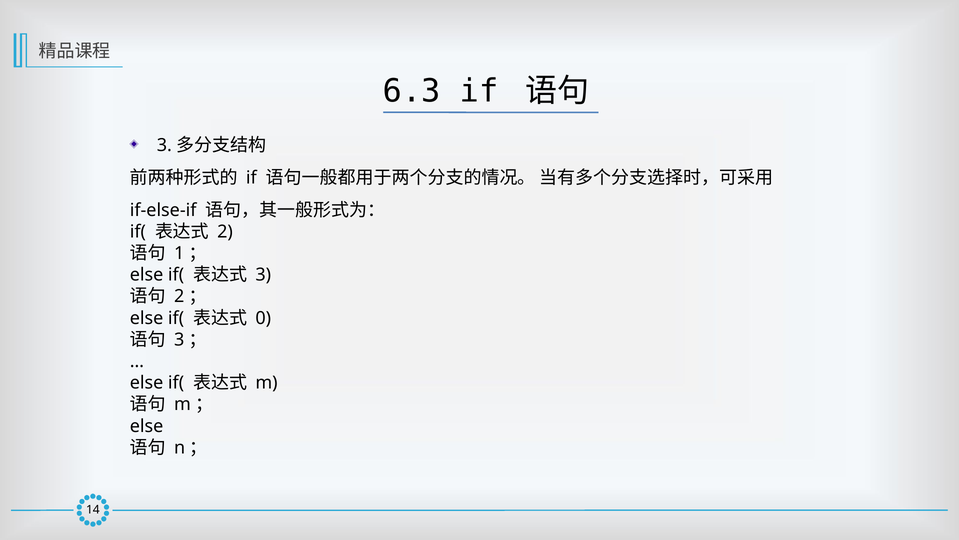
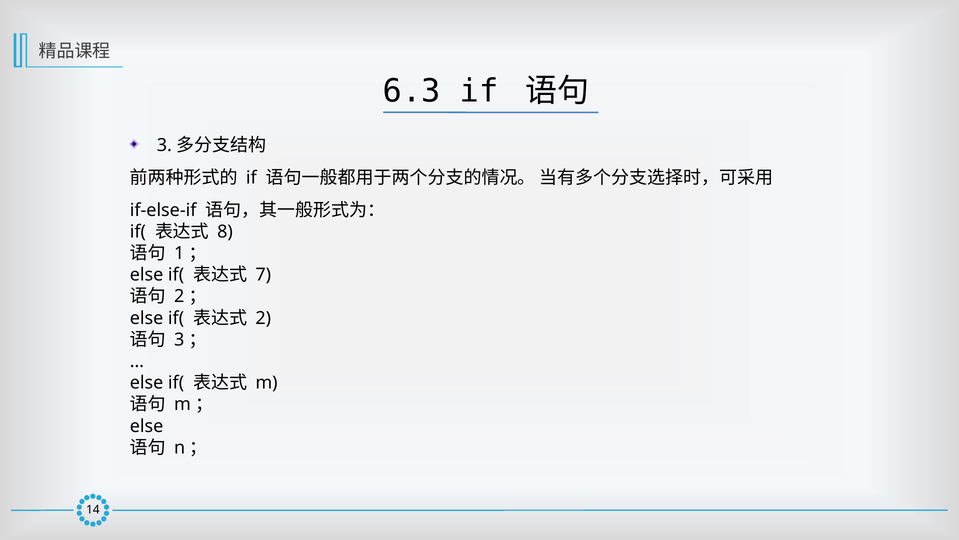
2: 2 -> 8
3: 3 -> 7
0: 0 -> 2
